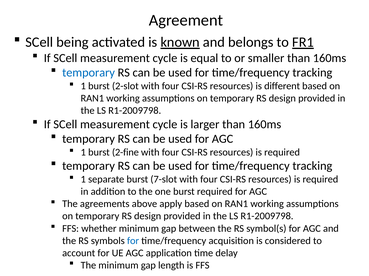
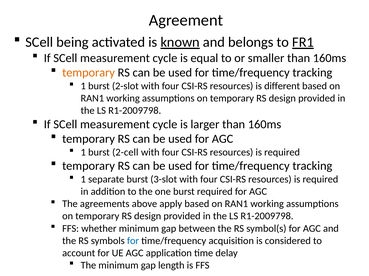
temporary at (89, 73) colour: blue -> orange
2-fine: 2-fine -> 2-cell
7-slot: 7-slot -> 3-slot
